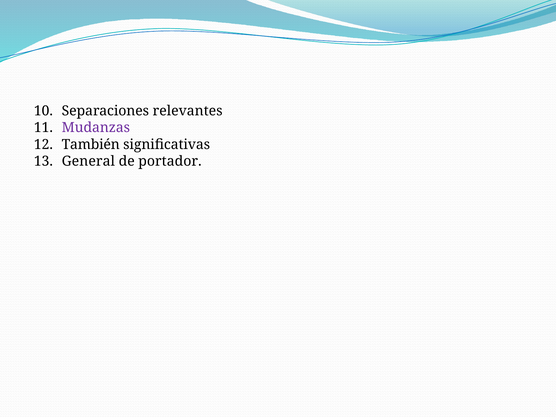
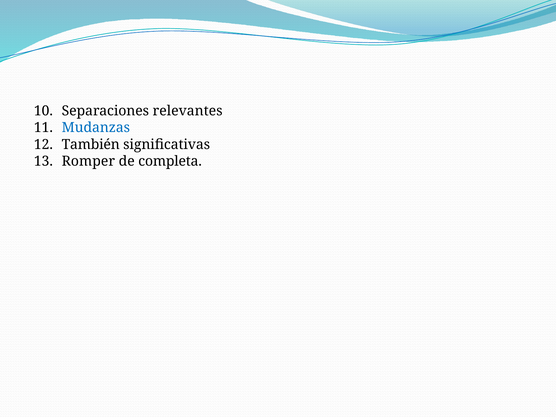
Mudanzas colour: purple -> blue
General: General -> Romper
portador: portador -> completa
